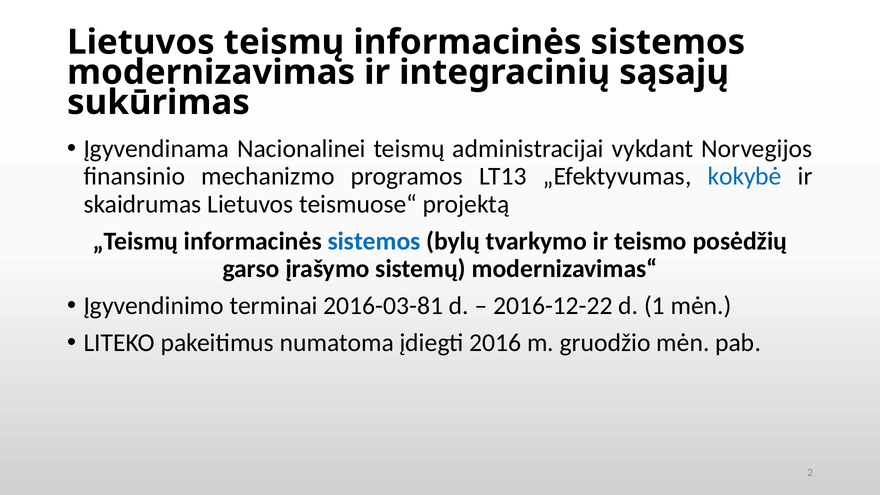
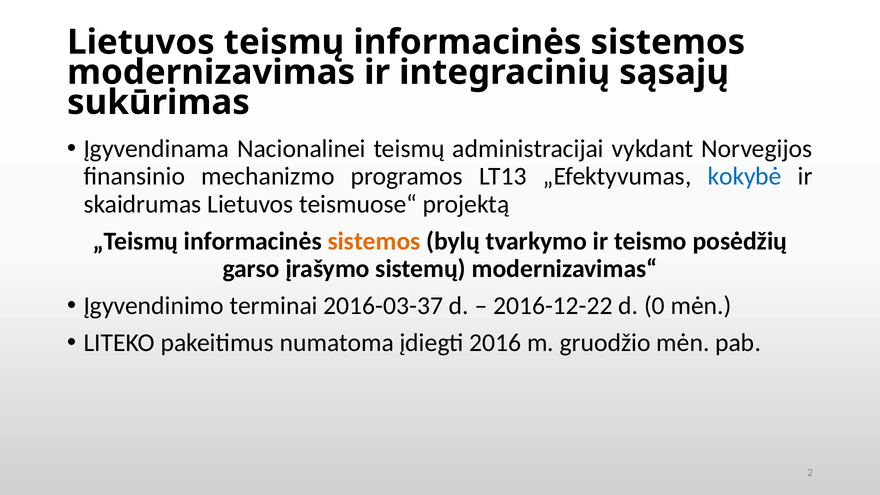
sistemos at (374, 241) colour: blue -> orange
2016-03-81: 2016-03-81 -> 2016-03-37
1: 1 -> 0
